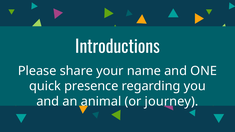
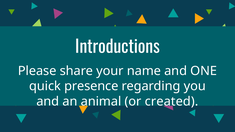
journey: journey -> created
